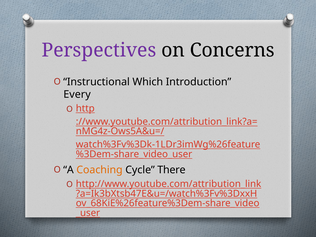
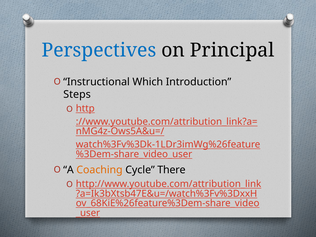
Perspectives colour: purple -> blue
Concerns: Concerns -> Principal
Every: Every -> Steps
